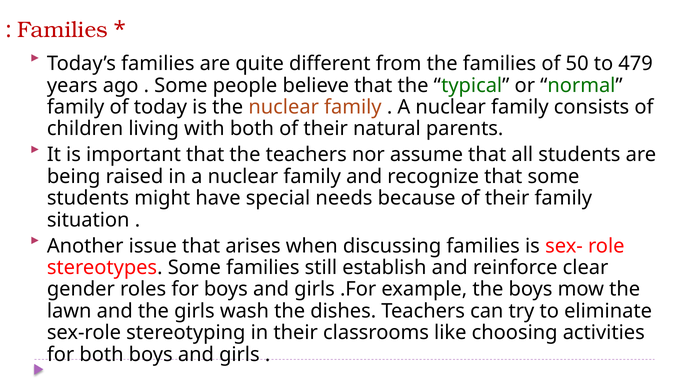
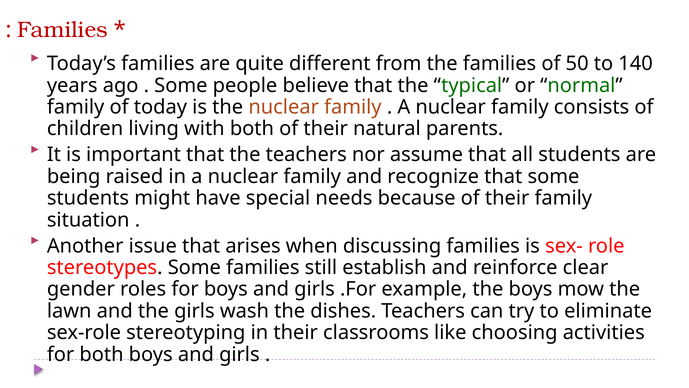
479: 479 -> 140
